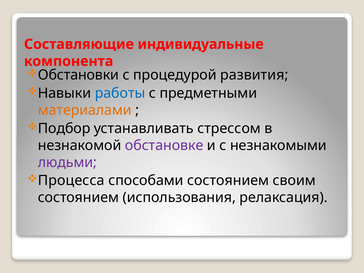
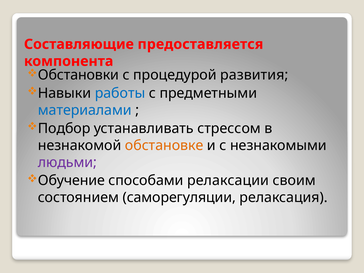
индивидуальные: индивидуальные -> предоставляется
материалами colour: orange -> blue
обстановке colour: purple -> orange
Процесса: Процесса -> Обучение
способами состоянием: состоянием -> релаксации
использования: использования -> саморегуляции
